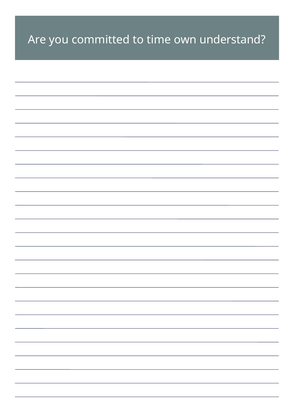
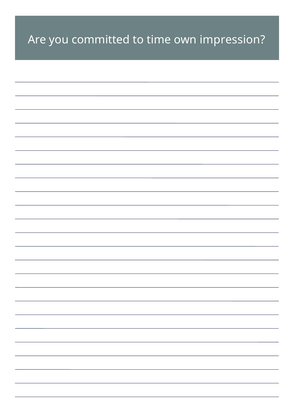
understand: understand -> impression
